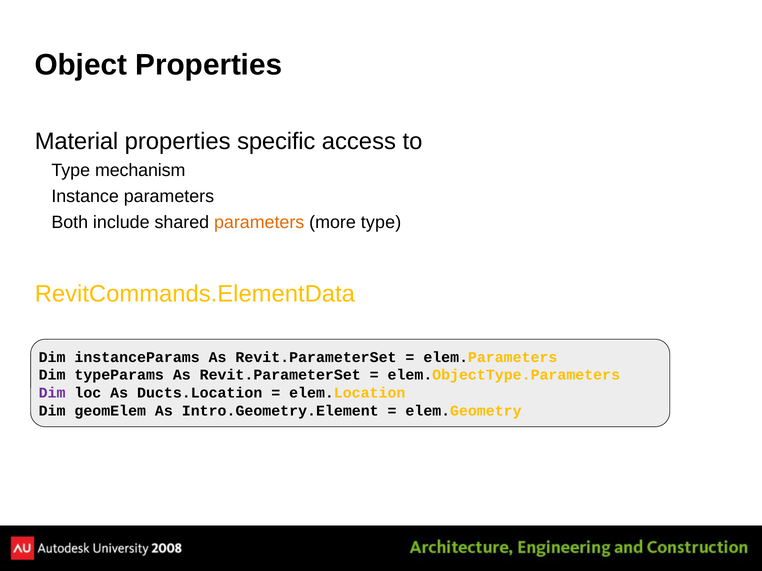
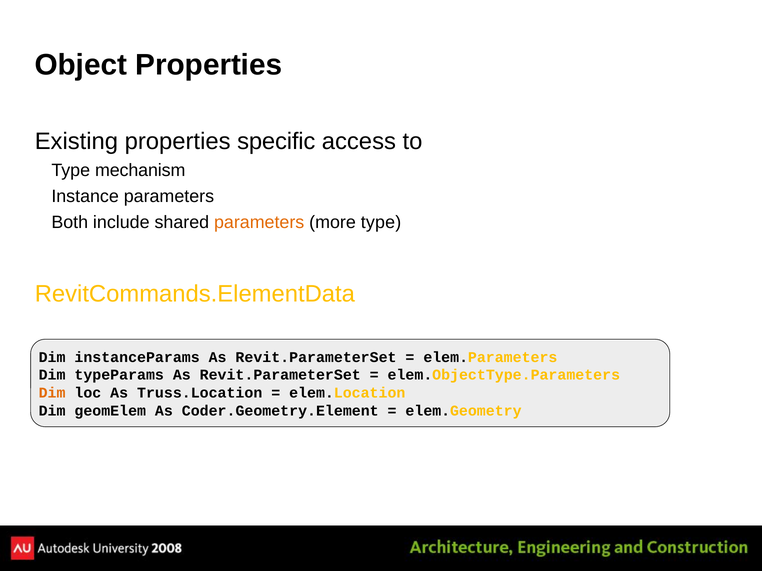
Material: Material -> Existing
Dim at (52, 393) colour: purple -> orange
Ducts.Location: Ducts.Location -> Truss.Location
Intro.Geometry.Element: Intro.Geometry.Element -> Coder.Geometry.Element
